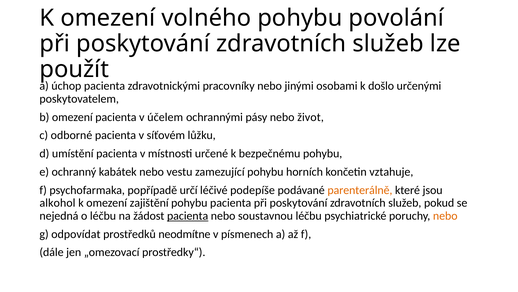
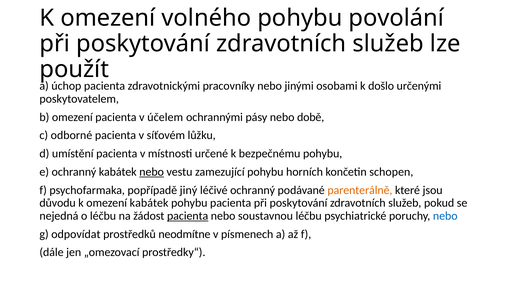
život: život -> době
nebo at (152, 172) underline: none -> present
vztahuje: vztahuje -> schopen
určí: určí -> jiný
léčivé podepíše: podepíše -> ochranný
alkohol: alkohol -> důvodu
omezení zajištění: zajištění -> kabátek
nebo at (445, 215) colour: orange -> blue
